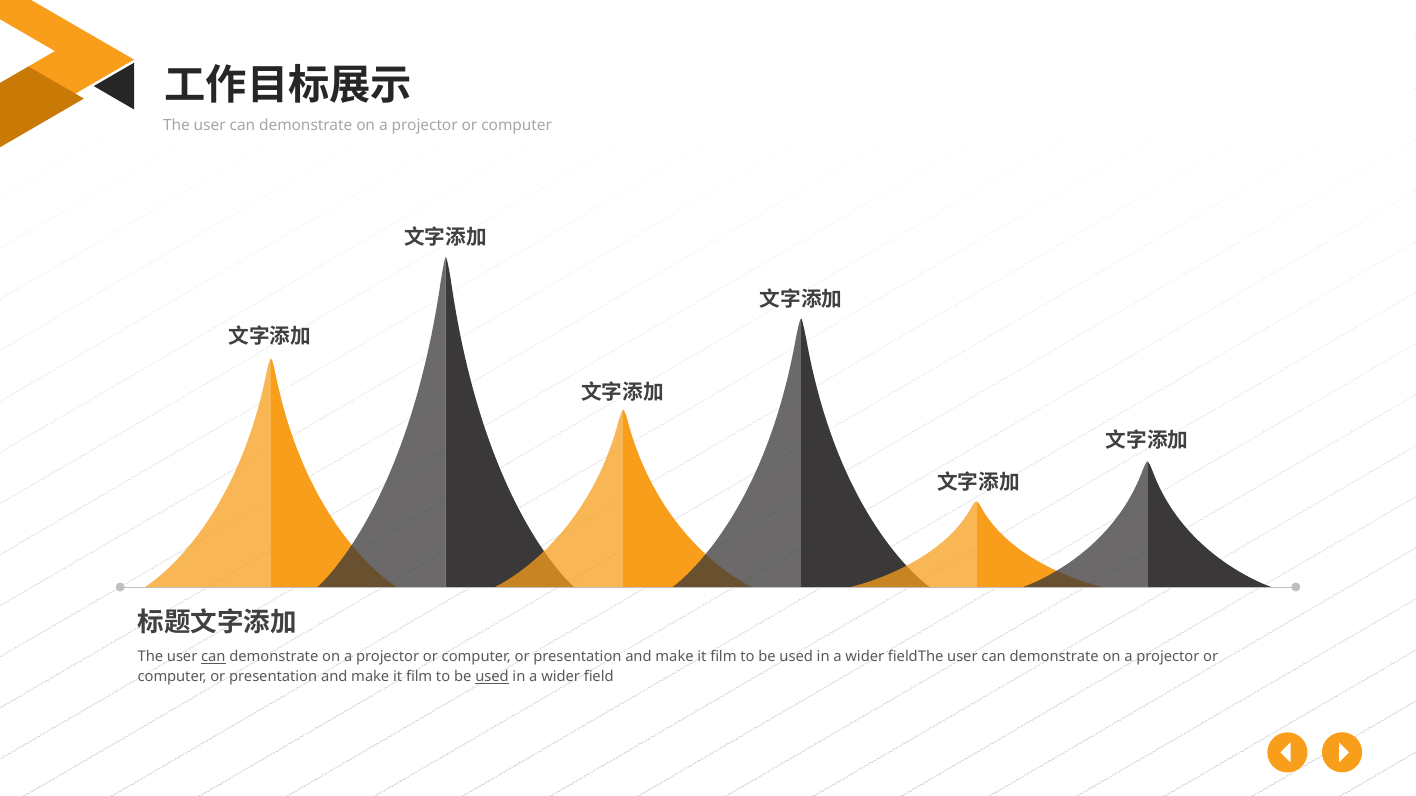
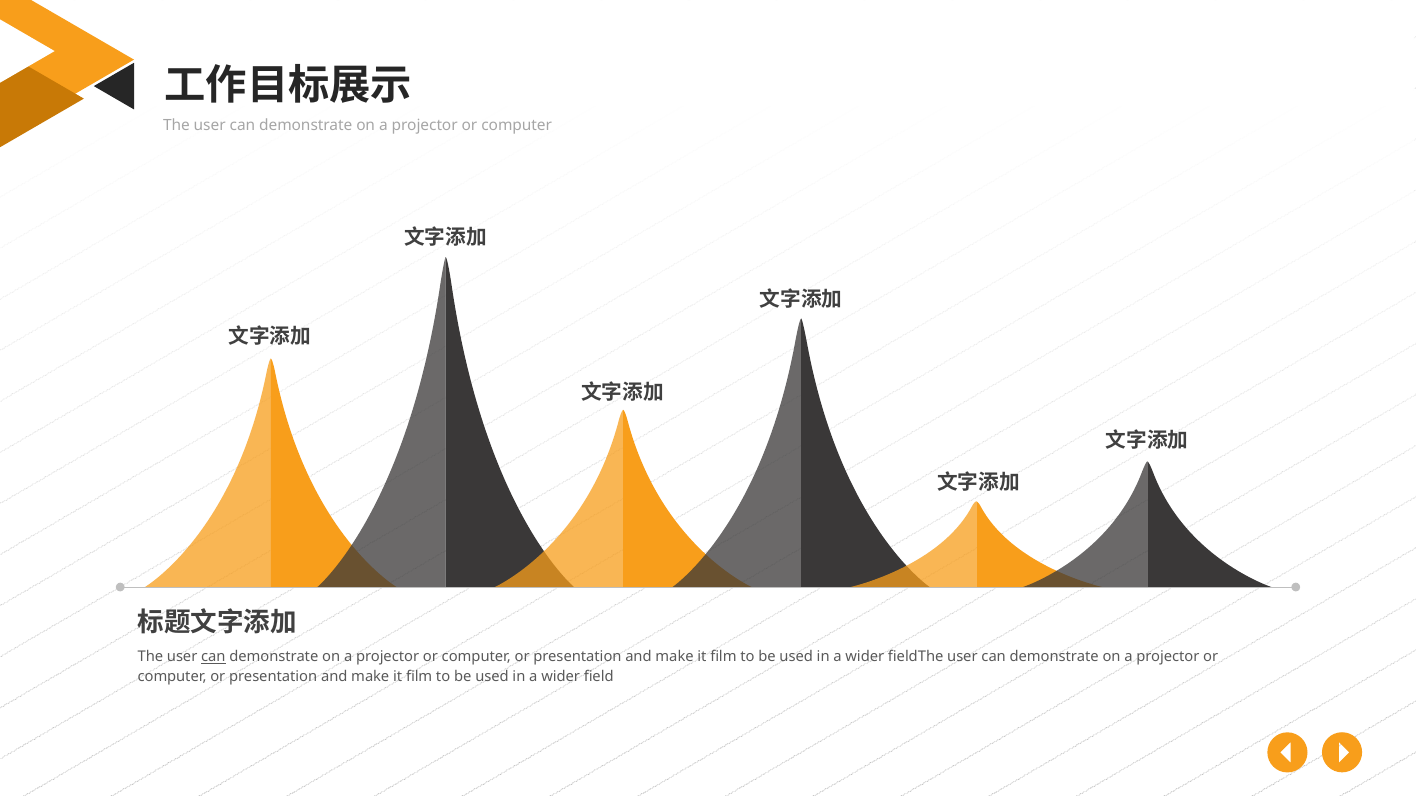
used at (492, 677) underline: present -> none
